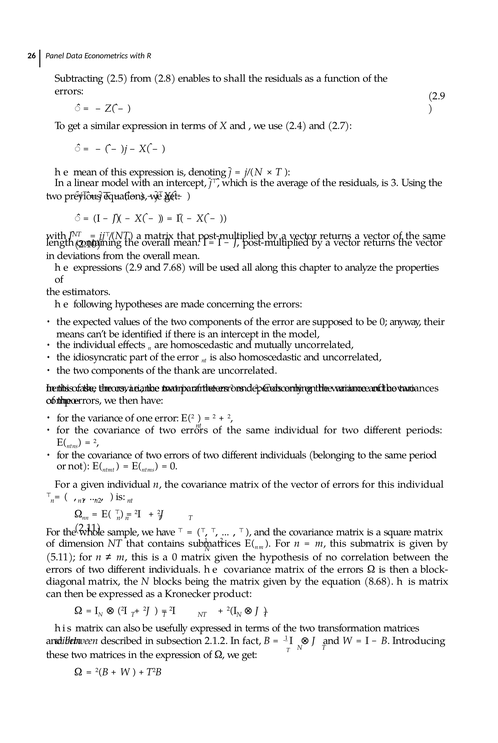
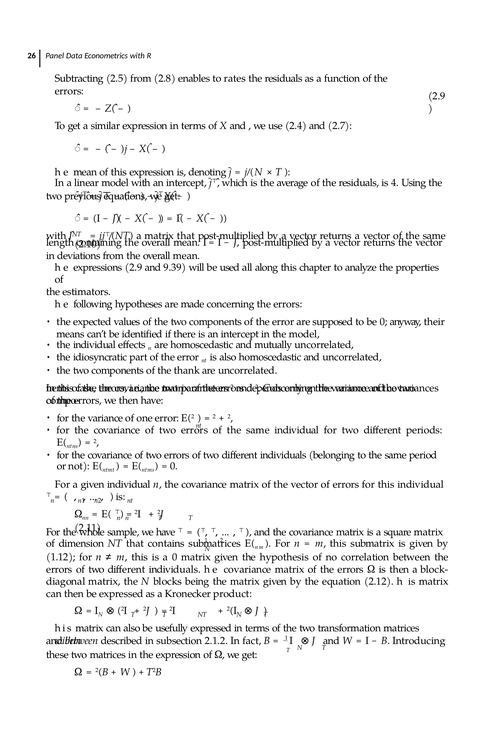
shall: shall -> rates
3: 3 -> 4
7.68: 7.68 -> 9.39
5.11: 5.11 -> 1.12
8.68: 8.68 -> 2.12
